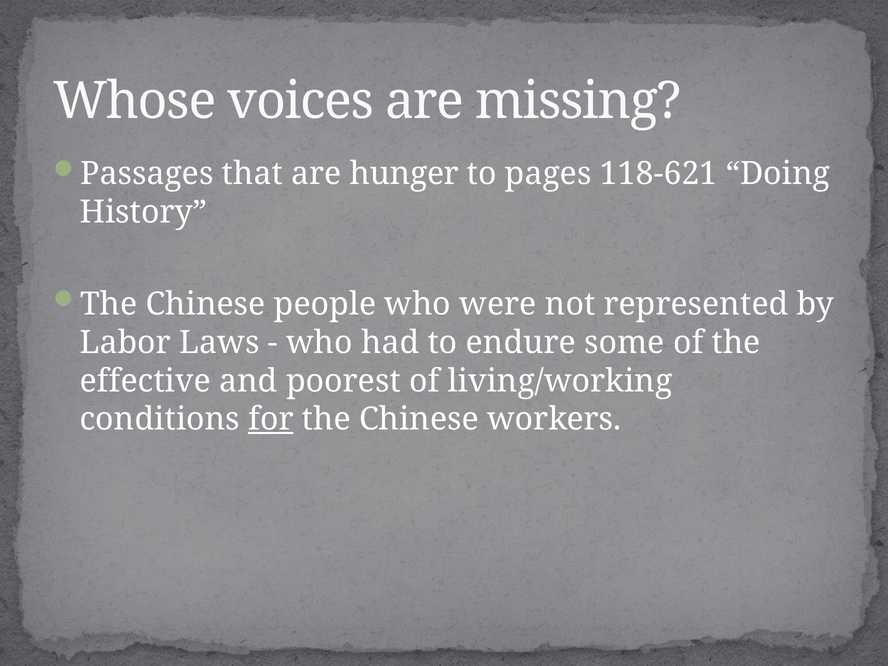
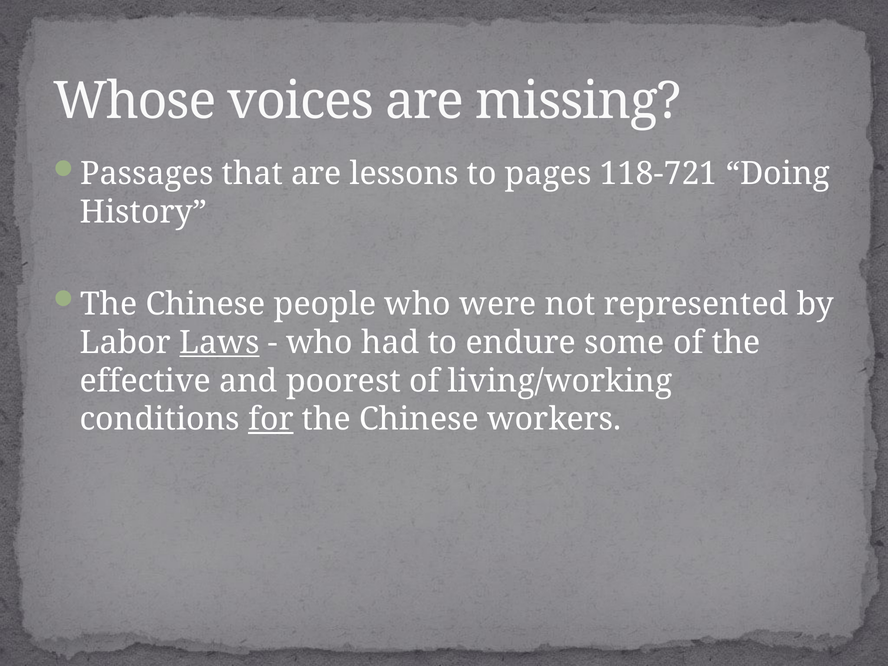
hunger: hunger -> lessons
118-621: 118-621 -> 118-721
Laws underline: none -> present
